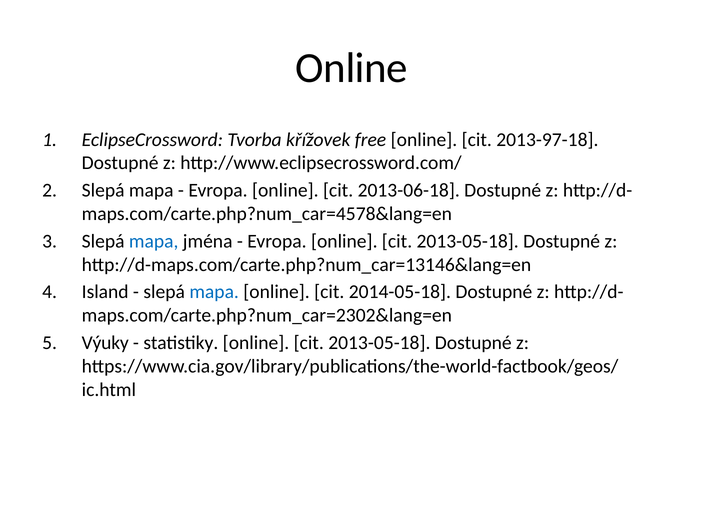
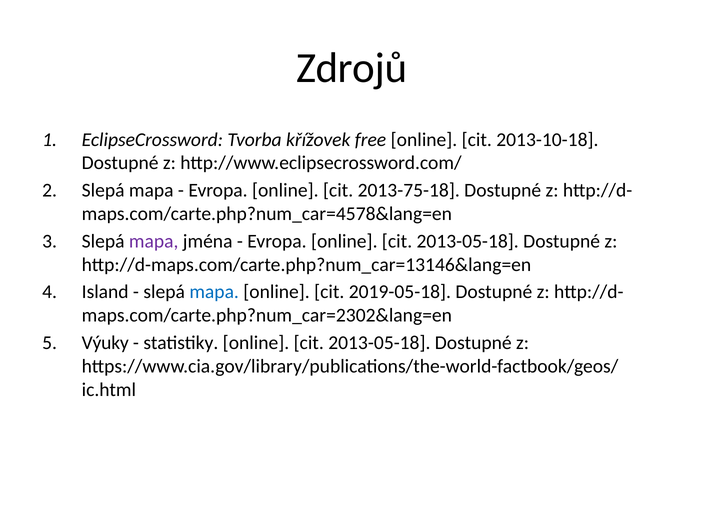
Online at (352, 68): Online -> Zdrojů
2013-97-18: 2013-97-18 -> 2013-10-18
2013-06-18: 2013-06-18 -> 2013-75-18
mapa at (154, 241) colour: blue -> purple
2014-05-18: 2014-05-18 -> 2019-05-18
